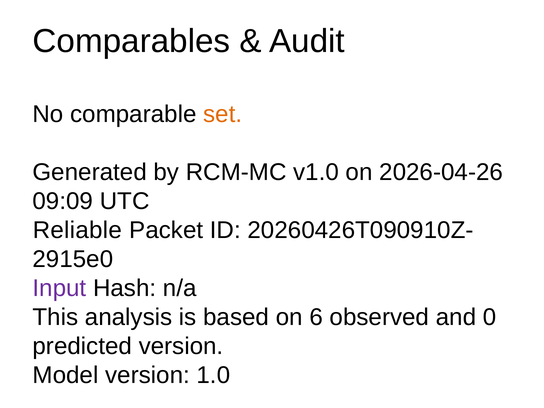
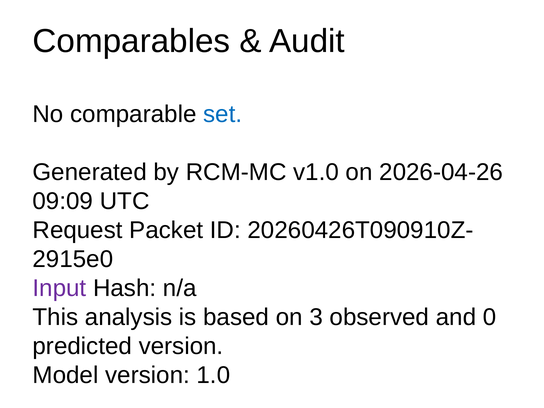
set colour: orange -> blue
Reliable: Reliable -> Request
6: 6 -> 3
